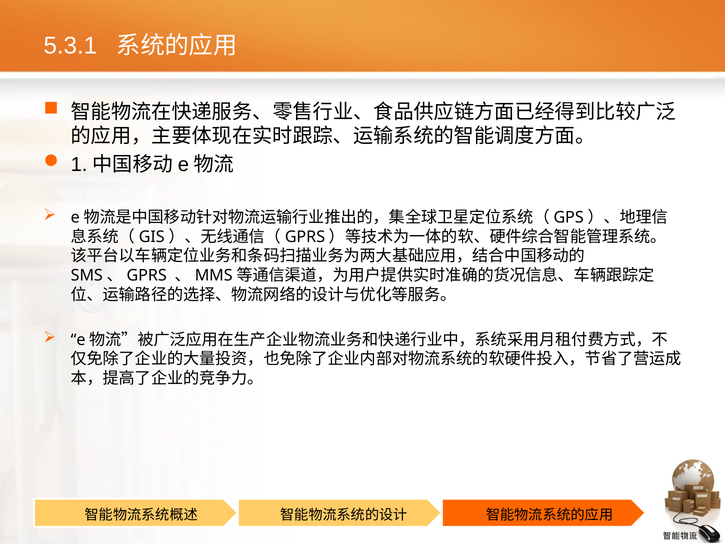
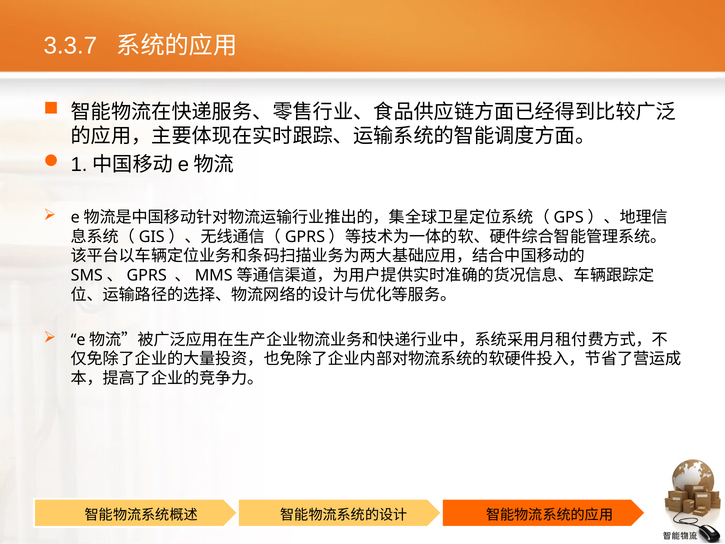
5.3.1: 5.3.1 -> 3.3.7
